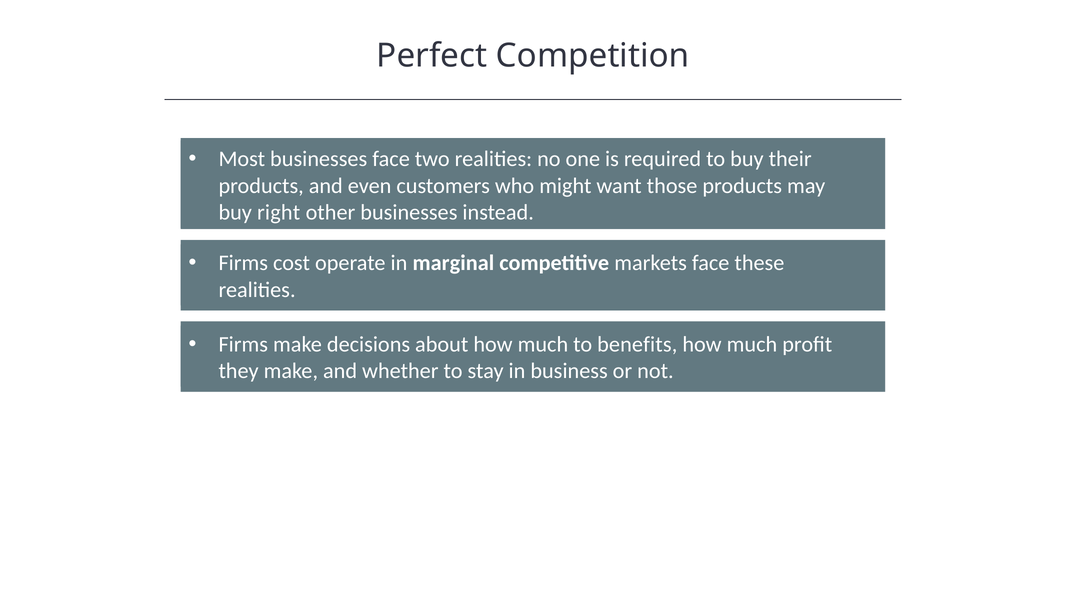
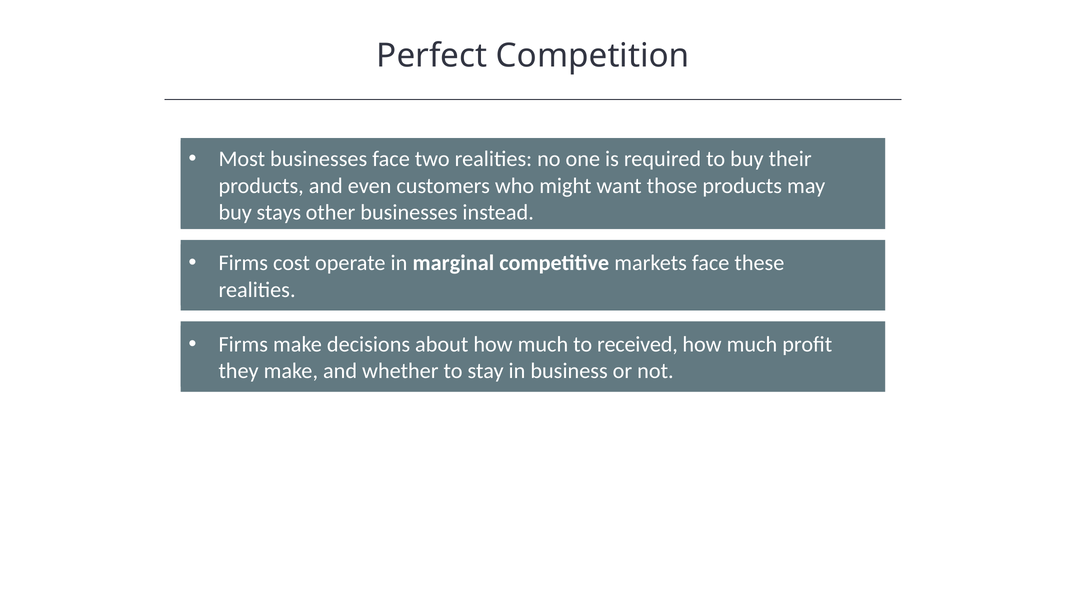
right: right -> stays
benefits: benefits -> received
